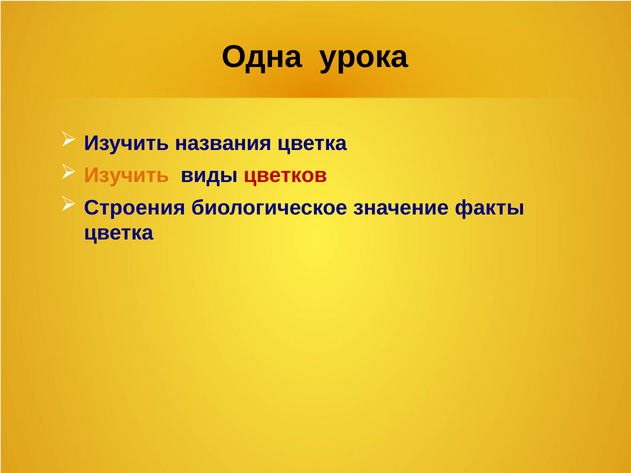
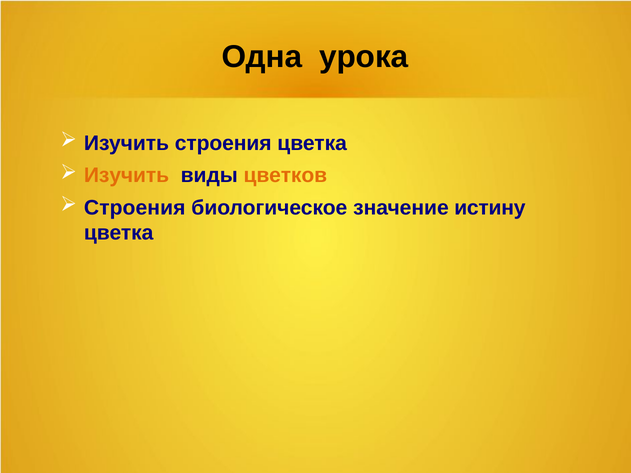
Изучить названия: названия -> строения
цветков colour: red -> orange
факты: факты -> истину
